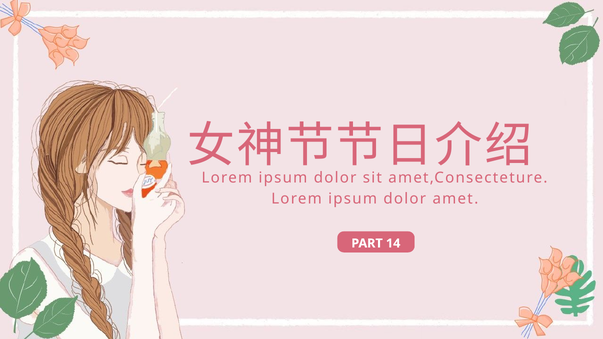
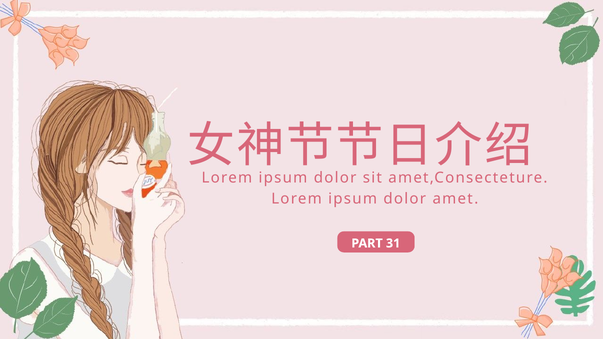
14: 14 -> 31
